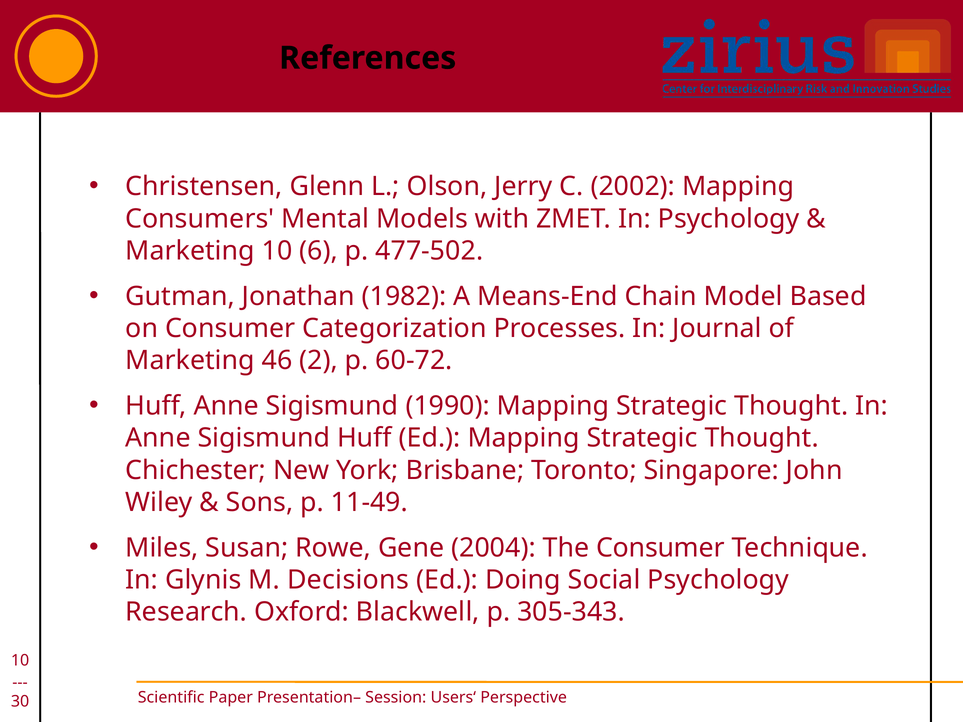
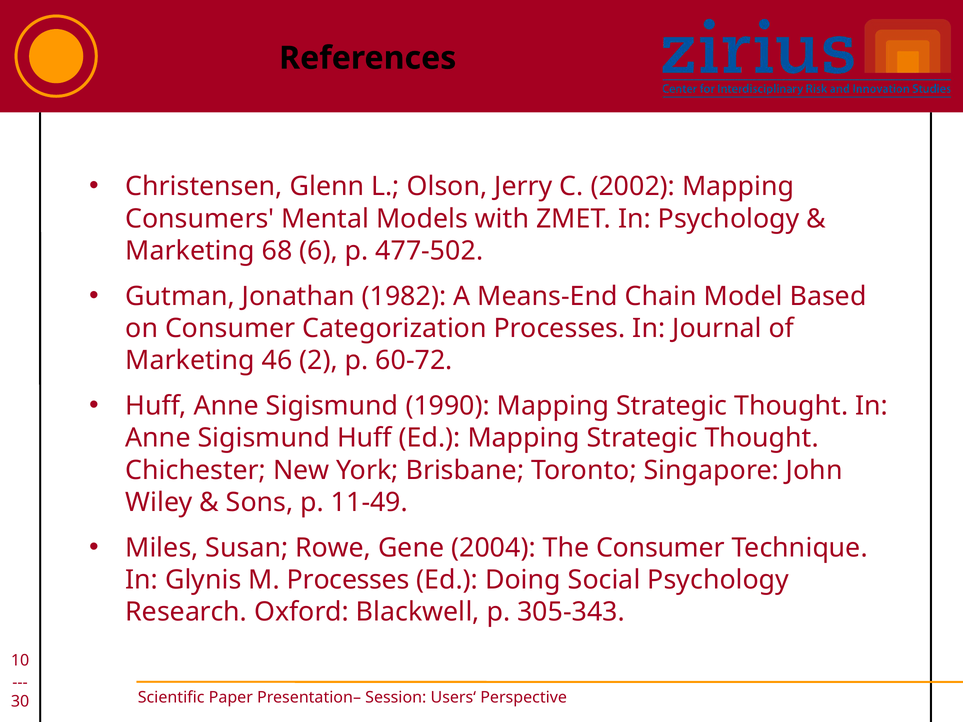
Marketing 10: 10 -> 68
M Decisions: Decisions -> Processes
